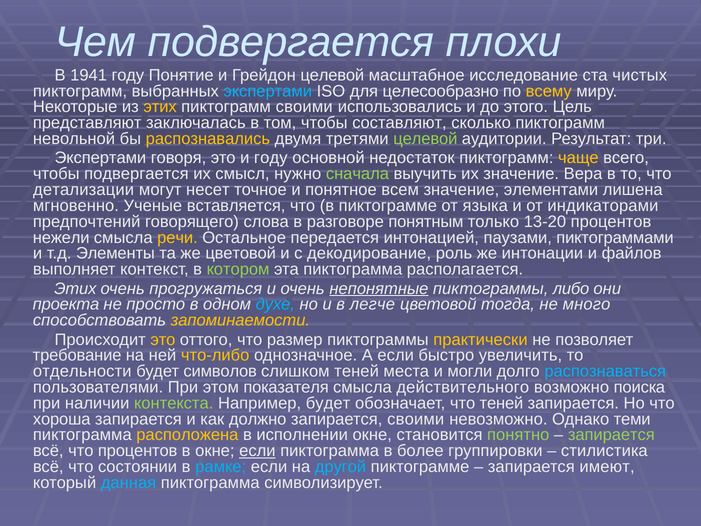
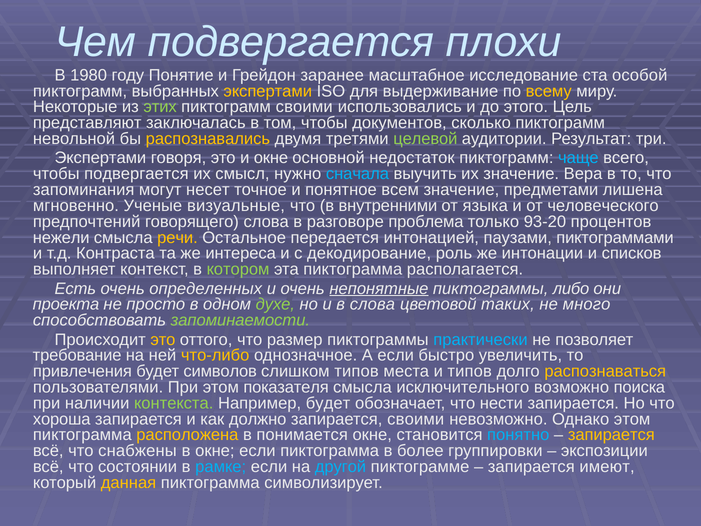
1941: 1941 -> 1980
Грейдон целевой: целевой -> заранее
чистых: чистых -> особой
экспертами at (268, 91) colour: light blue -> yellow
целесообразно: целесообразно -> выдерживание
этих at (160, 107) colour: yellow -> light green
составляют: составляют -> документов
и году: году -> окне
чаще colour: yellow -> light blue
сначала colour: light green -> light blue
детализации: детализации -> запоминания
элементами: элементами -> предметами
вставляется: вставляется -> визуальные
в пиктограмме: пиктограмме -> внутренними
индикаторами: индикаторами -> человеческого
понятным: понятным -> проблема
13-20: 13-20 -> 93-20
Элементы: Элементы -> Контраста
же цветовой: цветовой -> интереса
файлов: файлов -> списков
Этих at (75, 288): Этих -> Есть
прогружаться: прогружаться -> определенных
духе colour: light blue -> light green
в легче: легче -> слова
тогда: тогда -> таких
запоминаемости colour: yellow -> light green
практически colour: yellow -> light blue
отдельности: отдельности -> привлечения
слишком теней: теней -> типов
и могли: могли -> типов
распознаваться colour: light blue -> yellow
действительного: действительного -> исключительного
что теней: теней -> нести
Однако теми: теми -> этом
исполнении: исполнении -> понимается
понятно colour: light green -> light blue
запирается at (611, 435) colour: light green -> yellow
что процентов: процентов -> снабжены
если at (257, 451) underline: present -> none
стилистика: стилистика -> экспозиции
данная colour: light blue -> yellow
